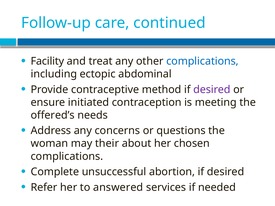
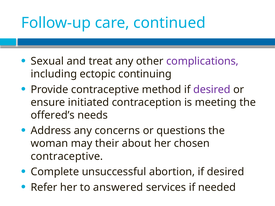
Facility: Facility -> Sexual
complications at (202, 61) colour: blue -> purple
abdominal: abdominal -> continuing
complications at (67, 156): complications -> contraceptive
